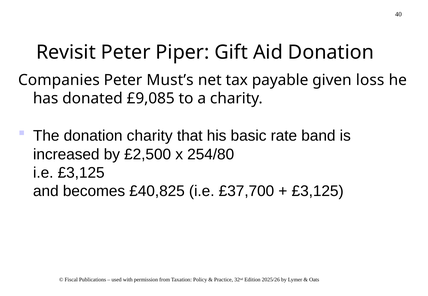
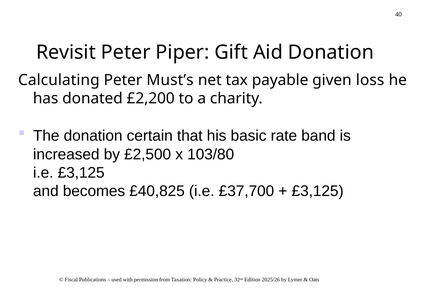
Companies: Companies -> Calculating
£9,085: £9,085 -> £2,200
donation charity: charity -> certain
254/80: 254/80 -> 103/80
